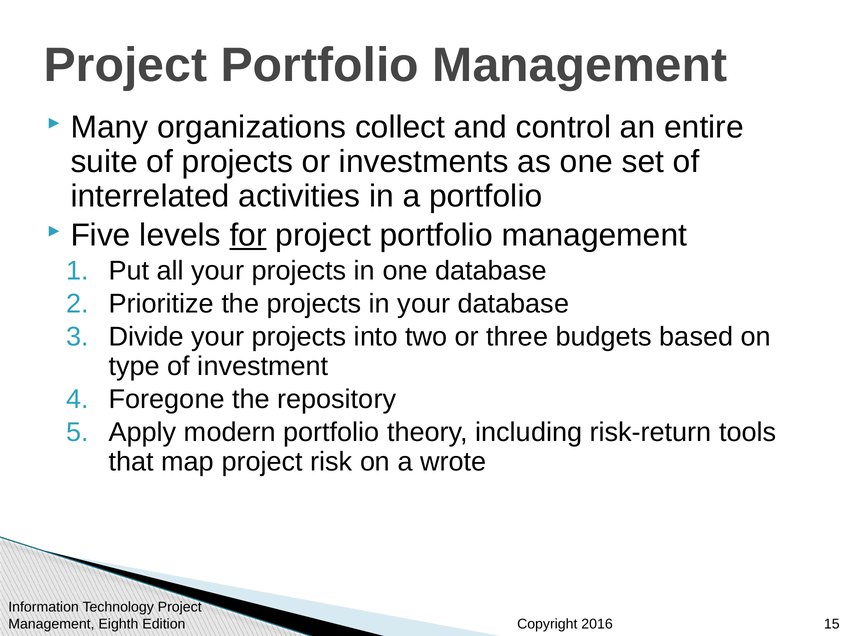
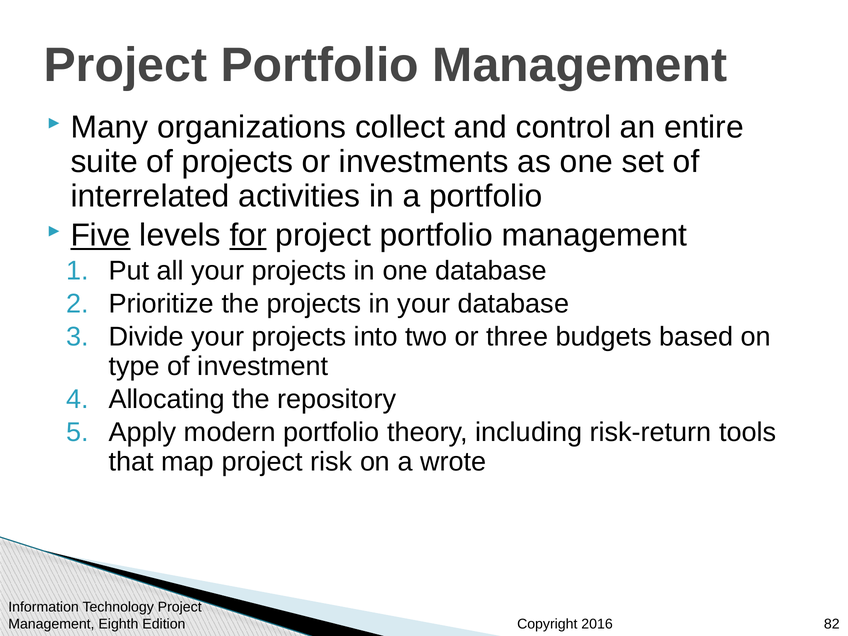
Five underline: none -> present
Foregone: Foregone -> Allocating
15: 15 -> 82
